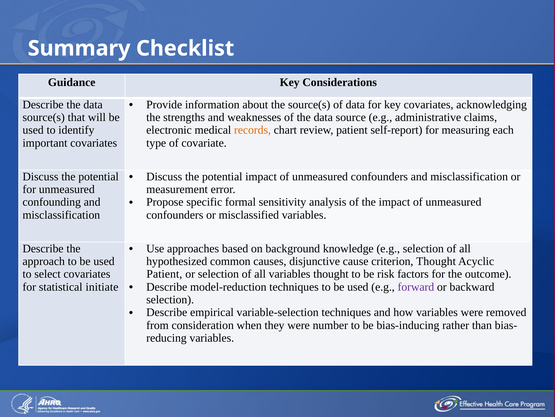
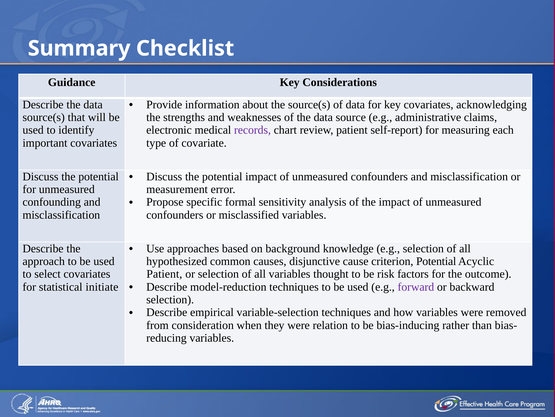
records colour: orange -> purple
criterion Thought: Thought -> Potential
number: number -> relation
